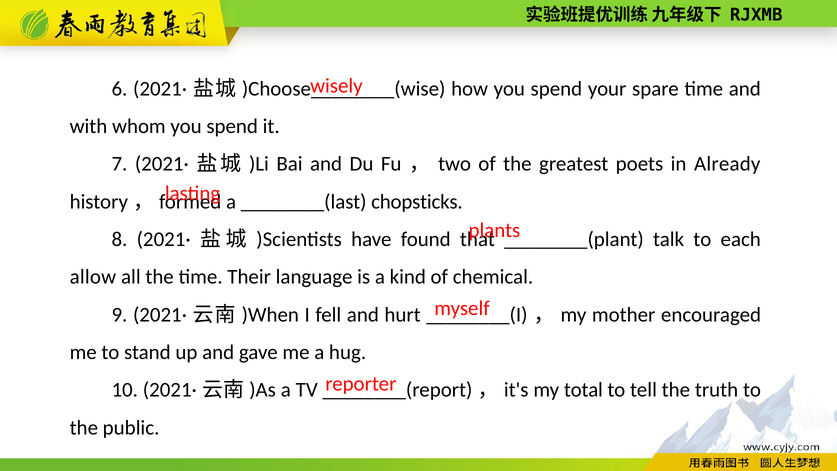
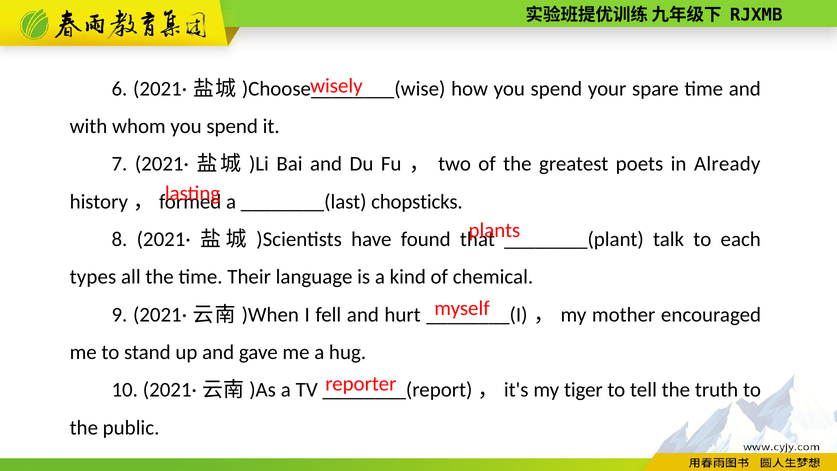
allow: allow -> types
total: total -> tiger
